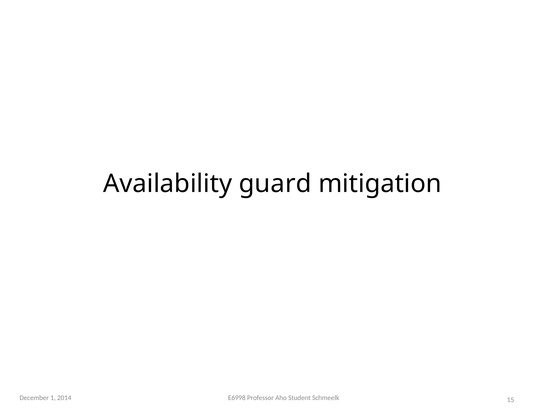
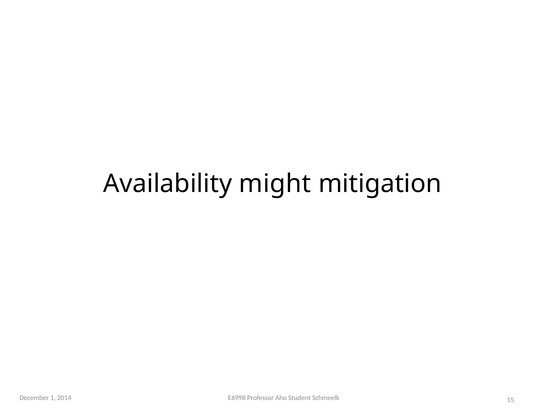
guard: guard -> might
